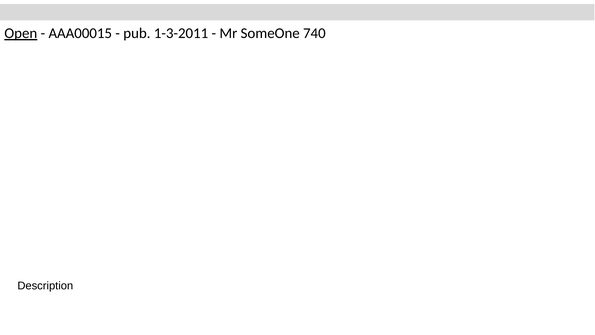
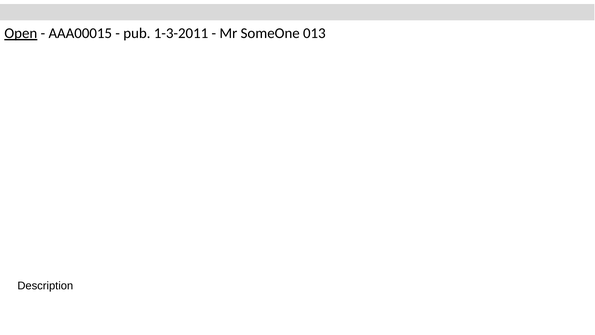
740: 740 -> 013
